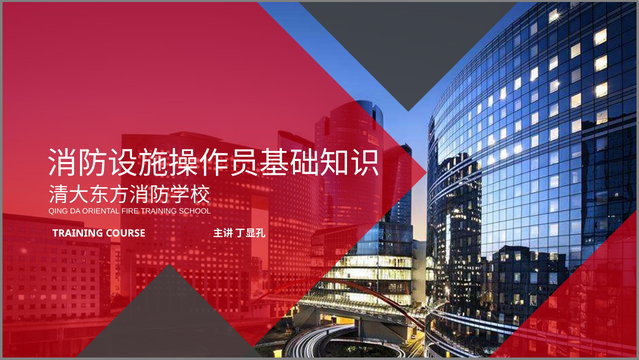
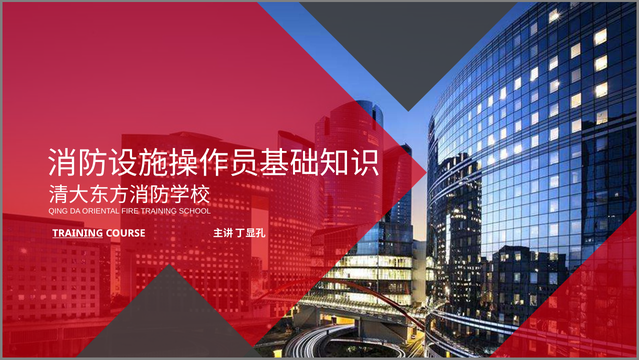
TRAINING at (78, 233) underline: none -> present
